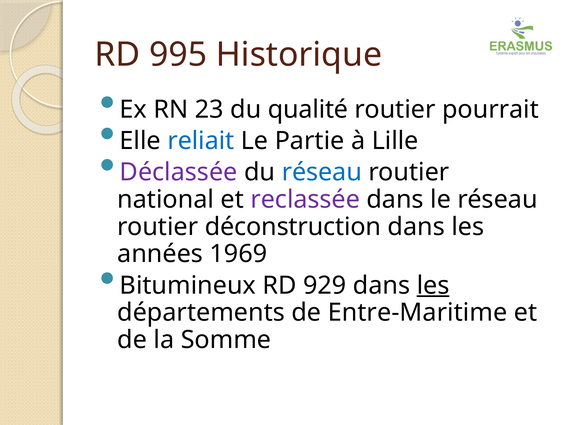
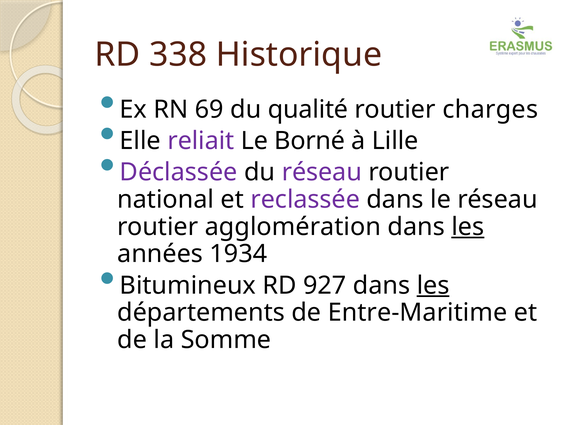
995: 995 -> 338
23: 23 -> 69
pourrait: pourrait -> charges
reliait colour: blue -> purple
Partie: Partie -> Borné
réseau at (322, 172) colour: blue -> purple
déconstruction: déconstruction -> agglomération
les at (468, 227) underline: none -> present
1969: 1969 -> 1934
929: 929 -> 927
